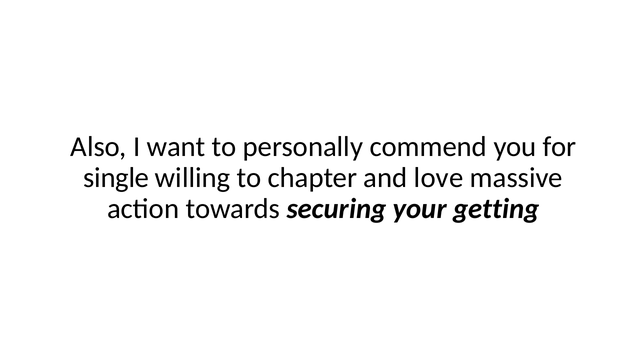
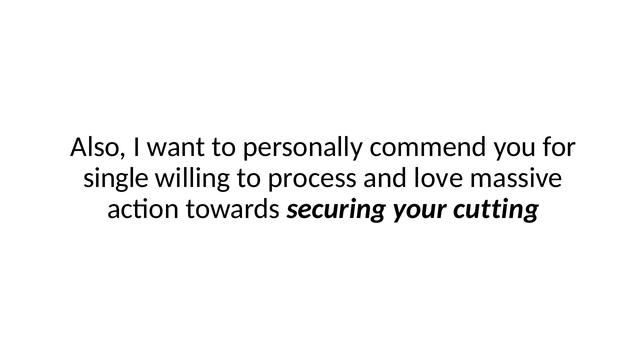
chapter: chapter -> process
getting: getting -> cutting
